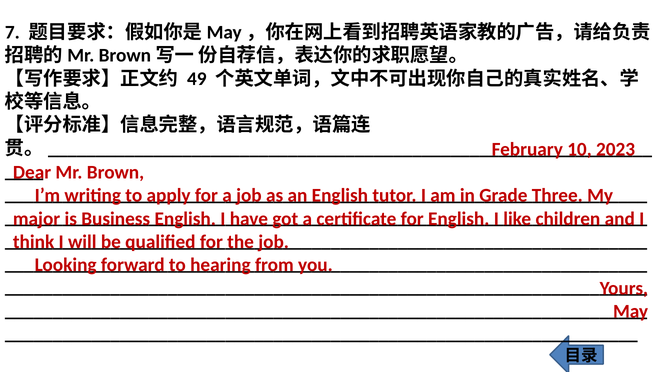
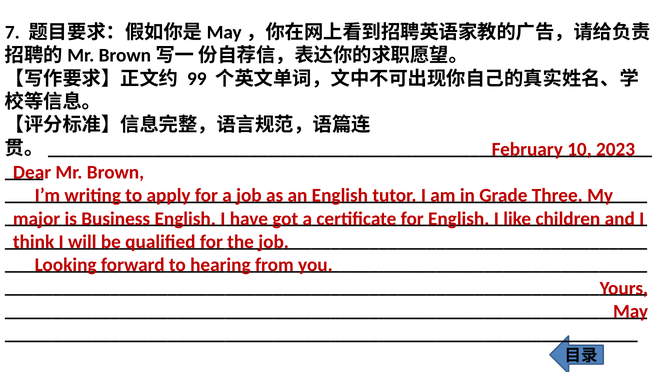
49: 49 -> 99
